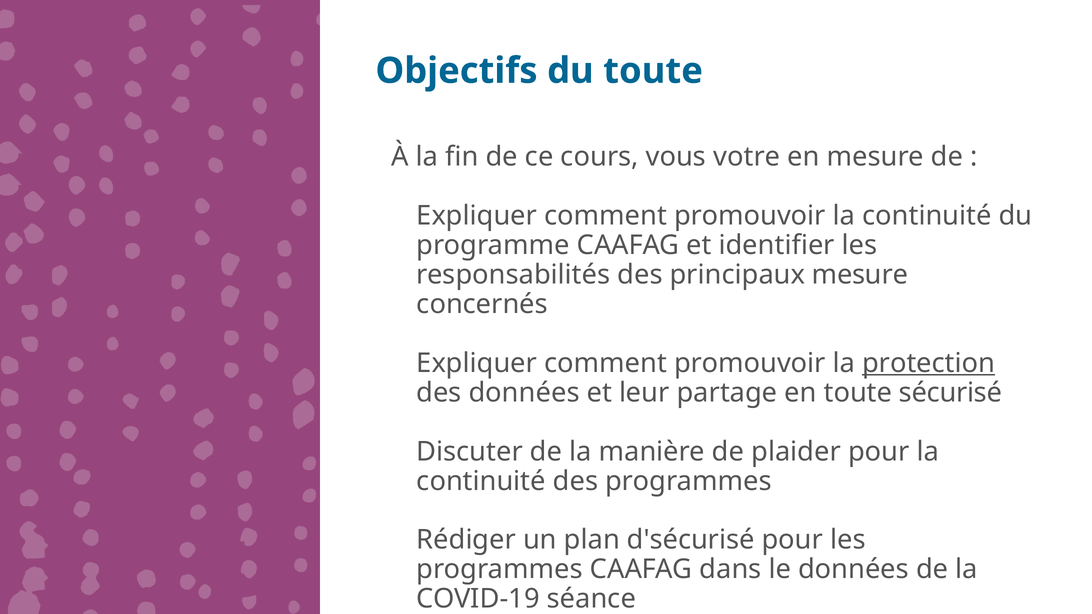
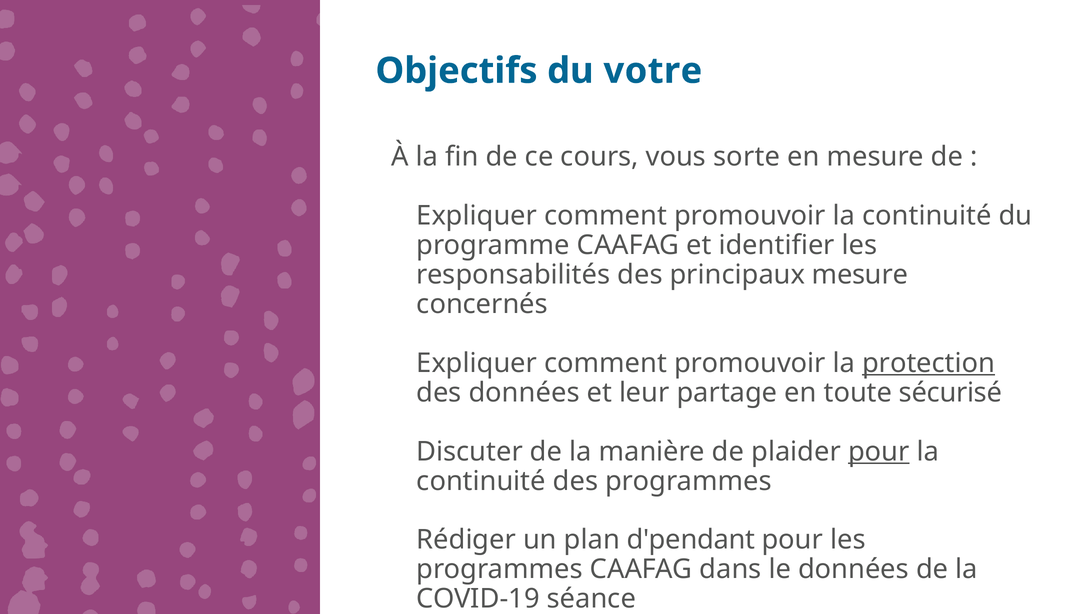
du toute: toute -> votre
votre: votre -> sorte
pour at (879, 452) underline: none -> present
d'sécurisé: d'sécurisé -> d'pendant
